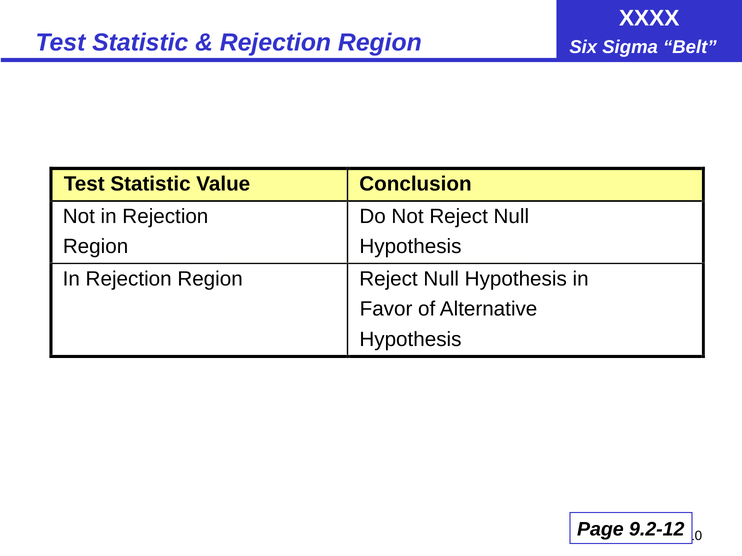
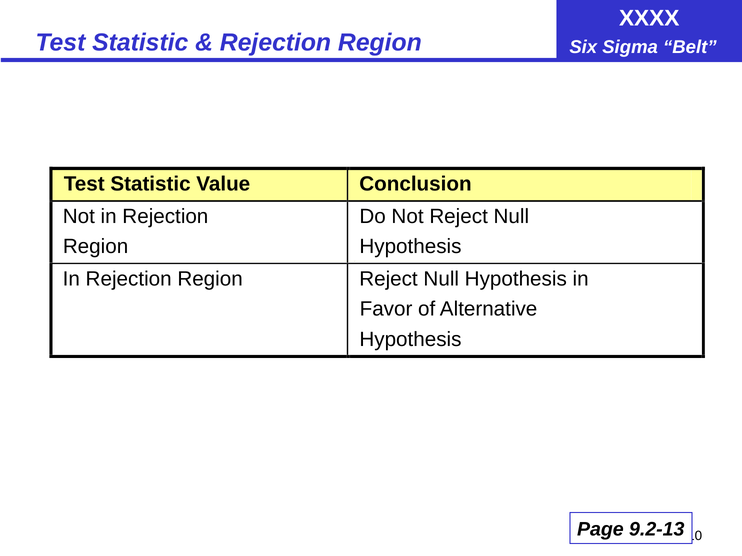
9.2-12: 9.2-12 -> 9.2-13
